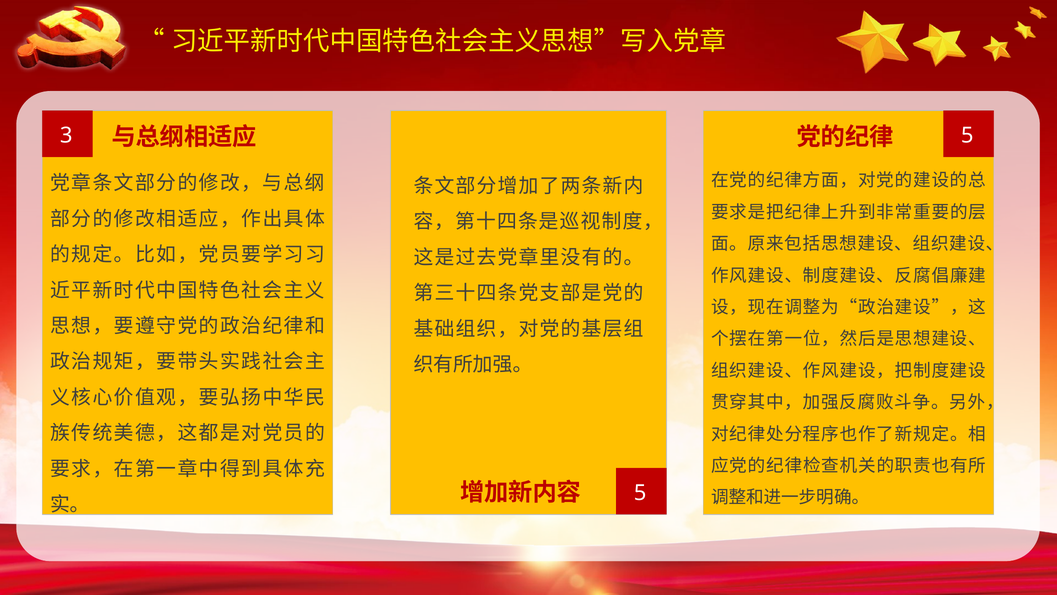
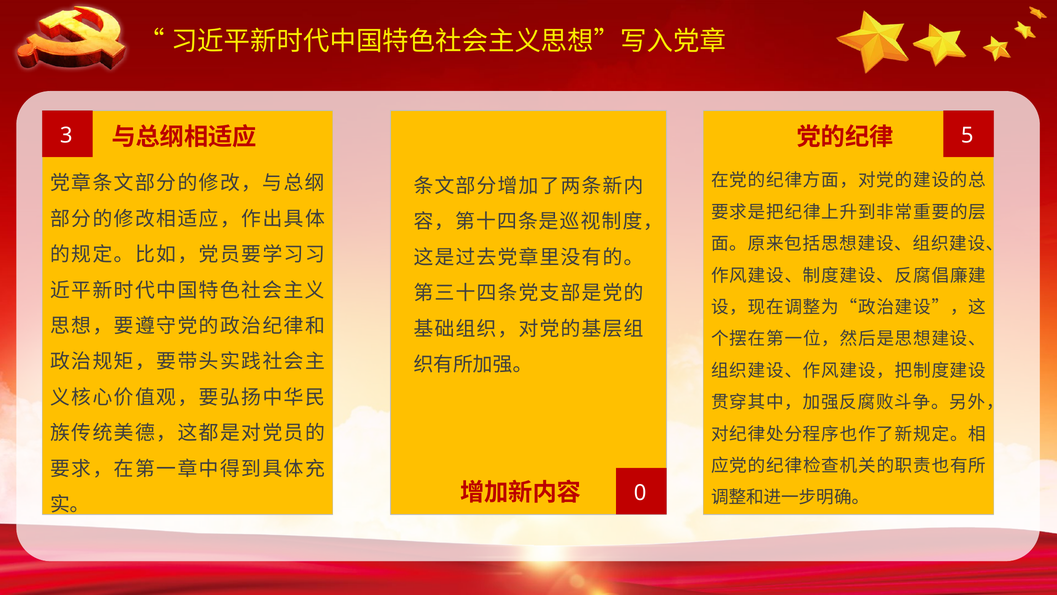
5 at (640, 493): 5 -> 0
